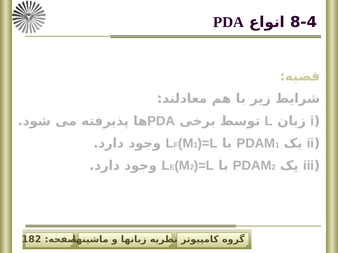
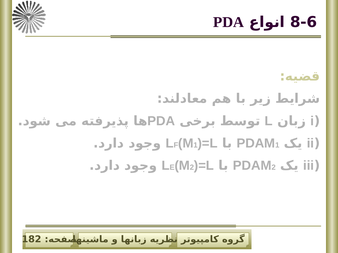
8-4: 8-4 -> 8-6
